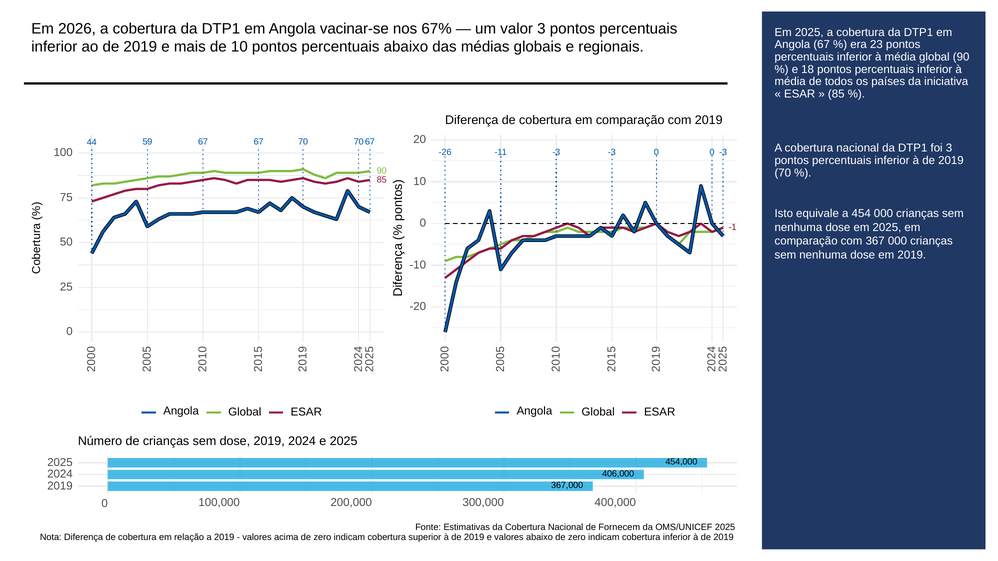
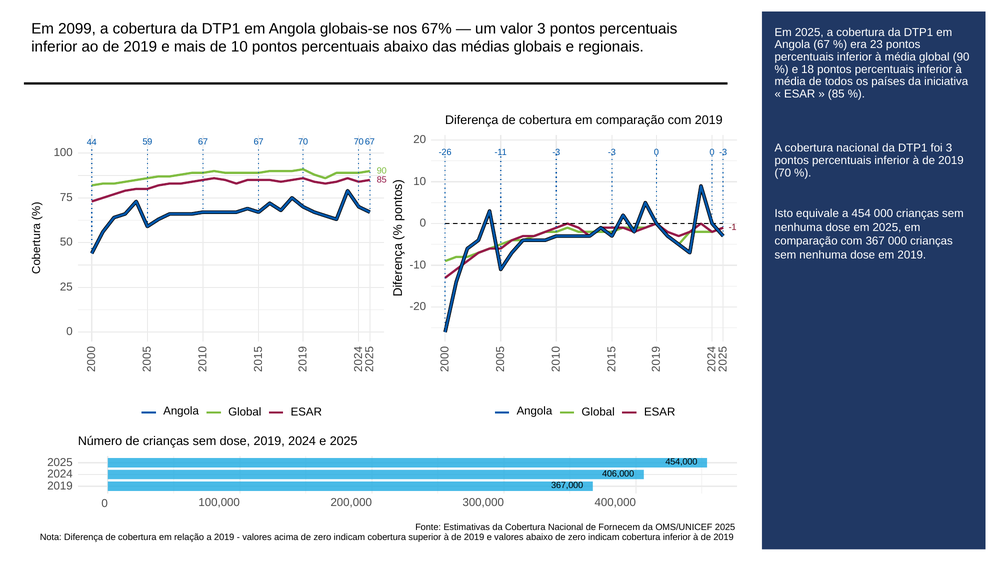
2026: 2026 -> 2099
vacinar-se: vacinar-se -> globais-se
